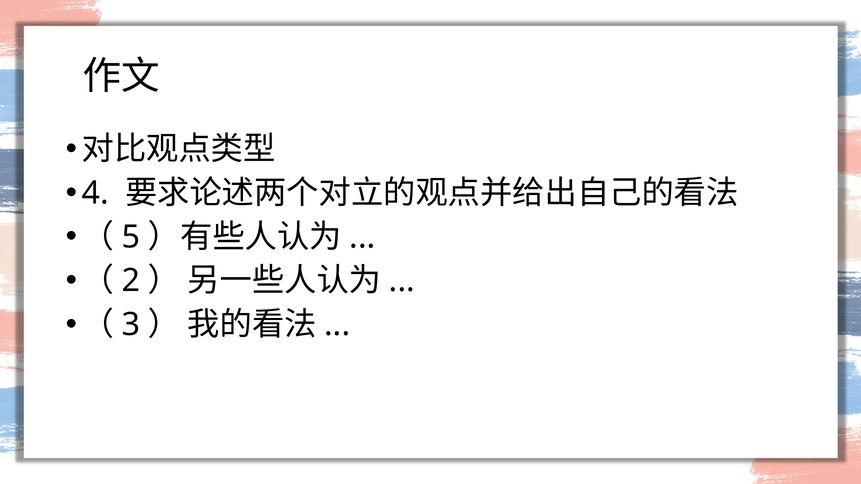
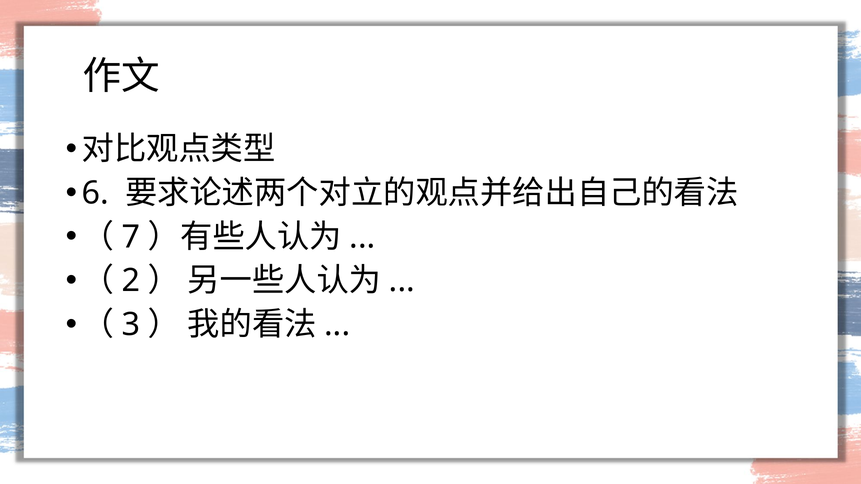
4: 4 -> 6
5: 5 -> 7
